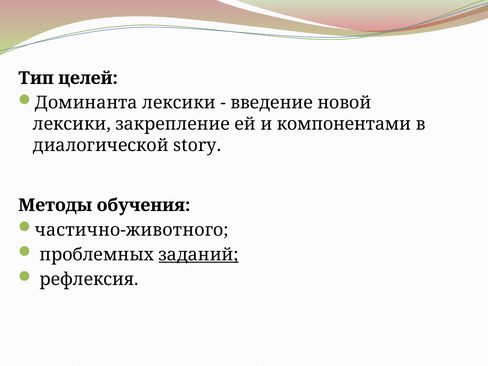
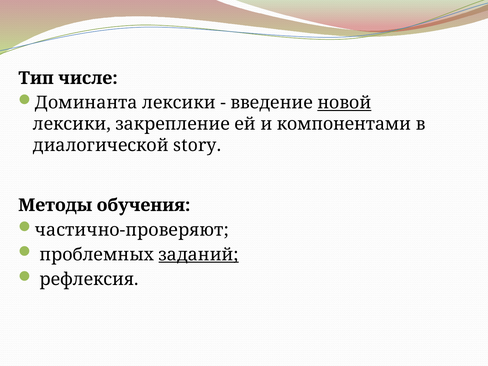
целей: целей -> числе
новой underline: none -> present
частично-животного: частично-животного -> частично-проверяют
